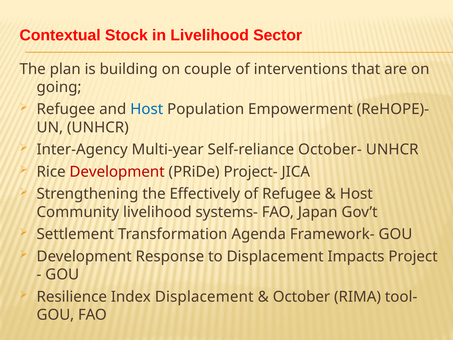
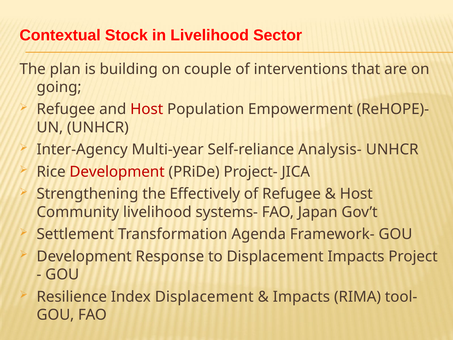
Host at (147, 109) colour: blue -> red
October-: October- -> Analysis-
October at (301, 297): October -> Impacts
